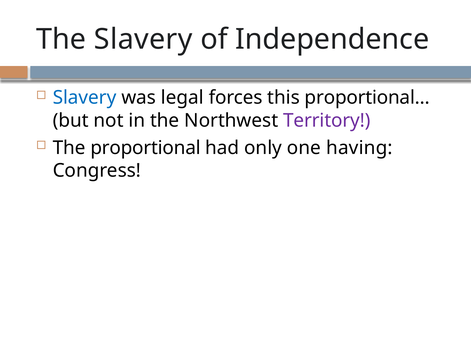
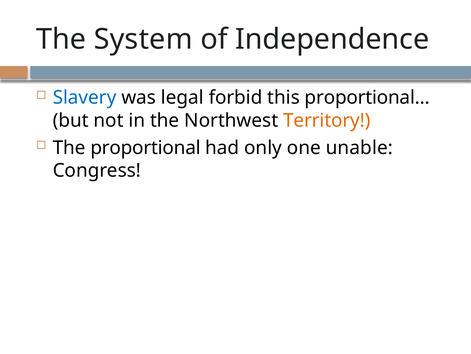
The Slavery: Slavery -> System
forces: forces -> forbid
Territory colour: purple -> orange
having: having -> unable
